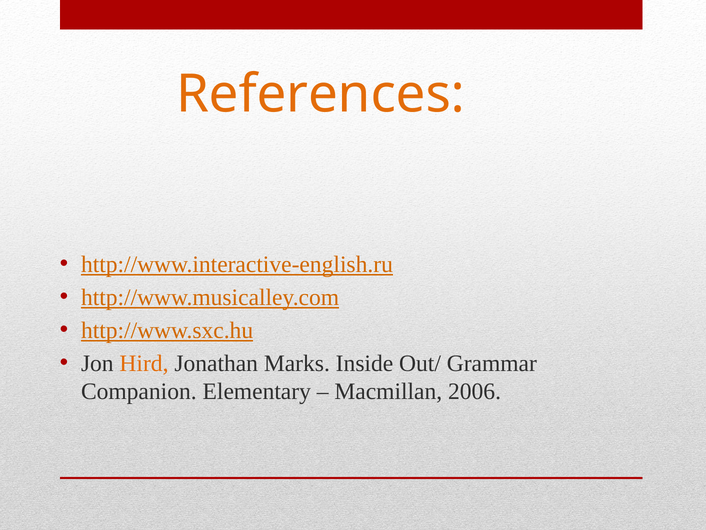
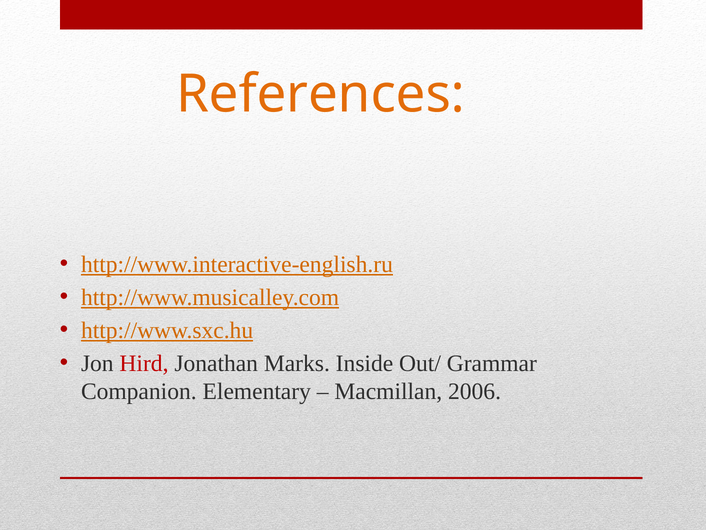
Hird colour: orange -> red
